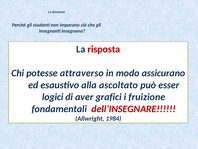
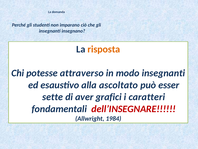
risposta colour: red -> orange
modo assicurano: assicurano -> insegnanti
logici: logici -> sette
fruizione: fruizione -> caratteri
